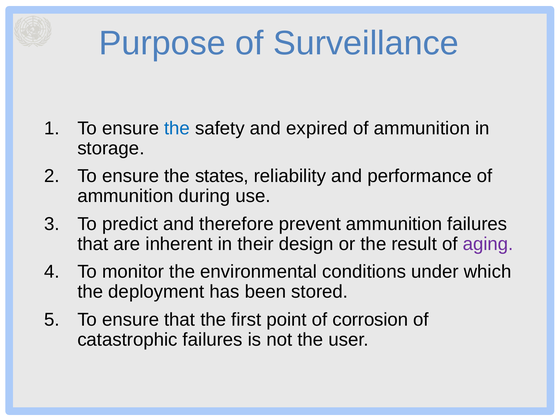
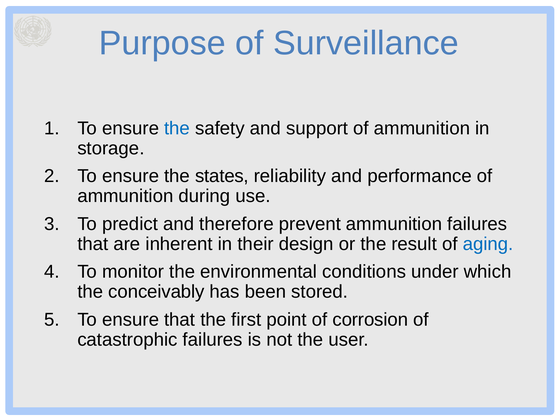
expired: expired -> support
aging colour: purple -> blue
deployment: deployment -> conceivably
